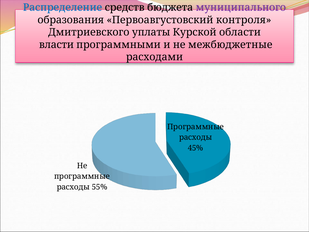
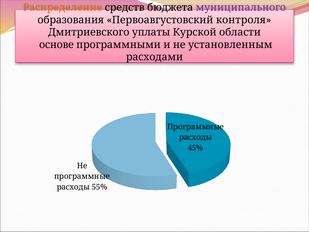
Распределение colour: blue -> orange
власти: власти -> основе
межбюджетные: межбюджетные -> установленным
